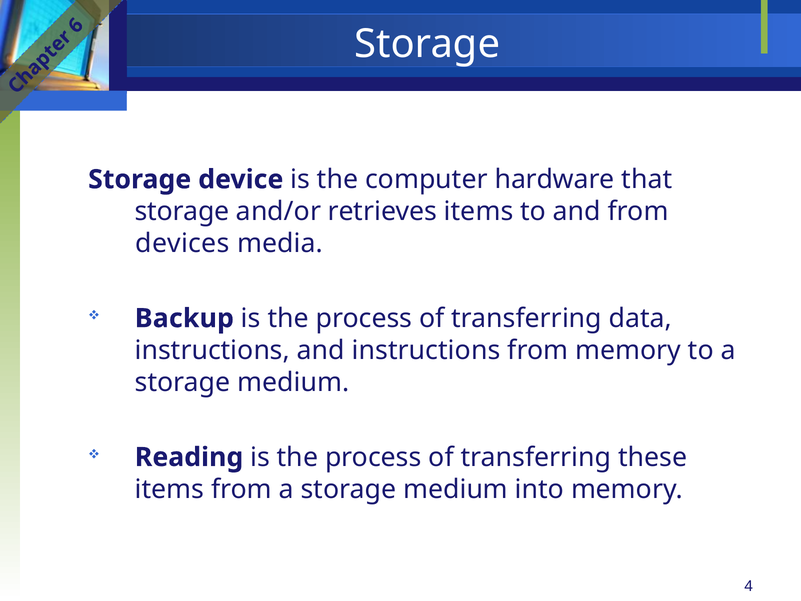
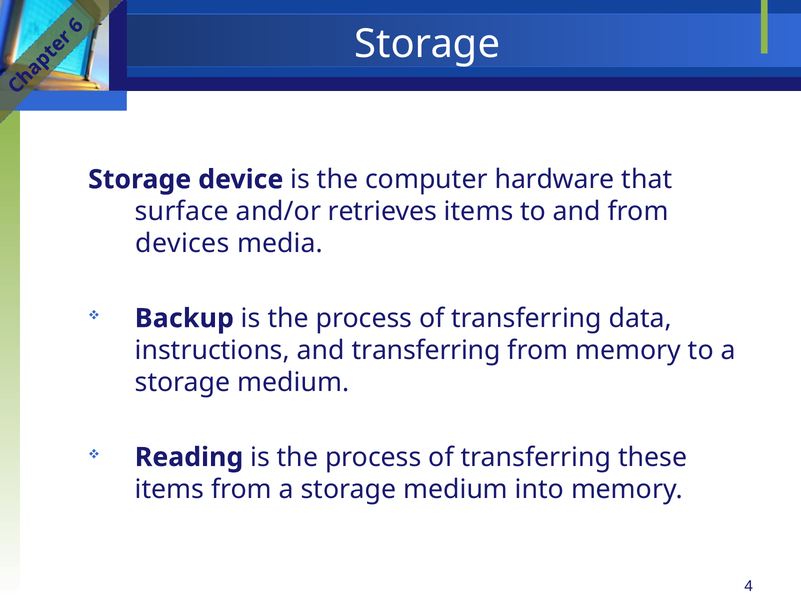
storage at (182, 211): storage -> surface
and instructions: instructions -> transferring
